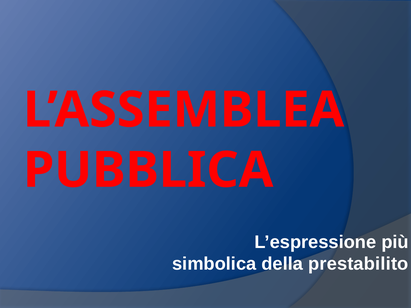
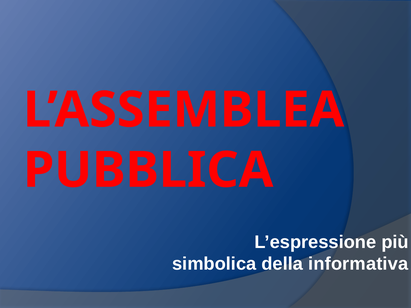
prestabilito: prestabilito -> informativa
